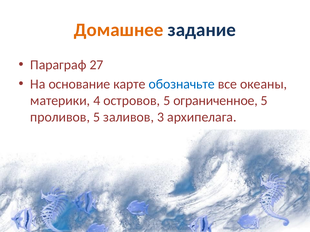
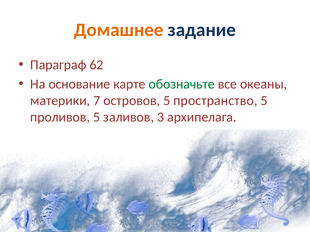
27: 27 -> 62
обозначьте colour: blue -> green
4: 4 -> 7
ограниченное: ограниченное -> пространство
